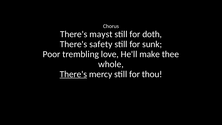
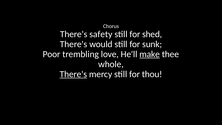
mayst: mayst -> safety
doth: doth -> shed
safety: safety -> would
make underline: none -> present
